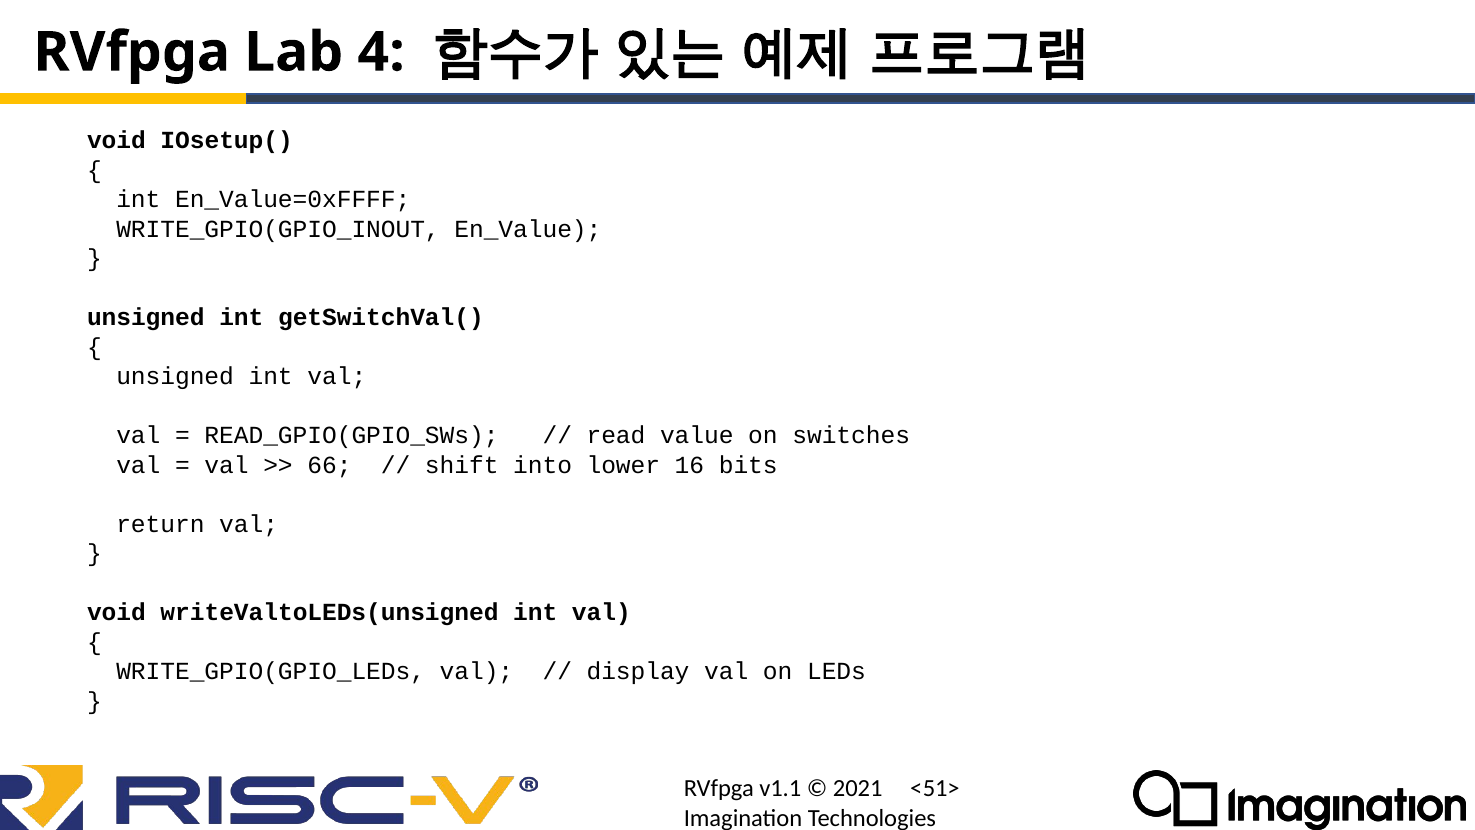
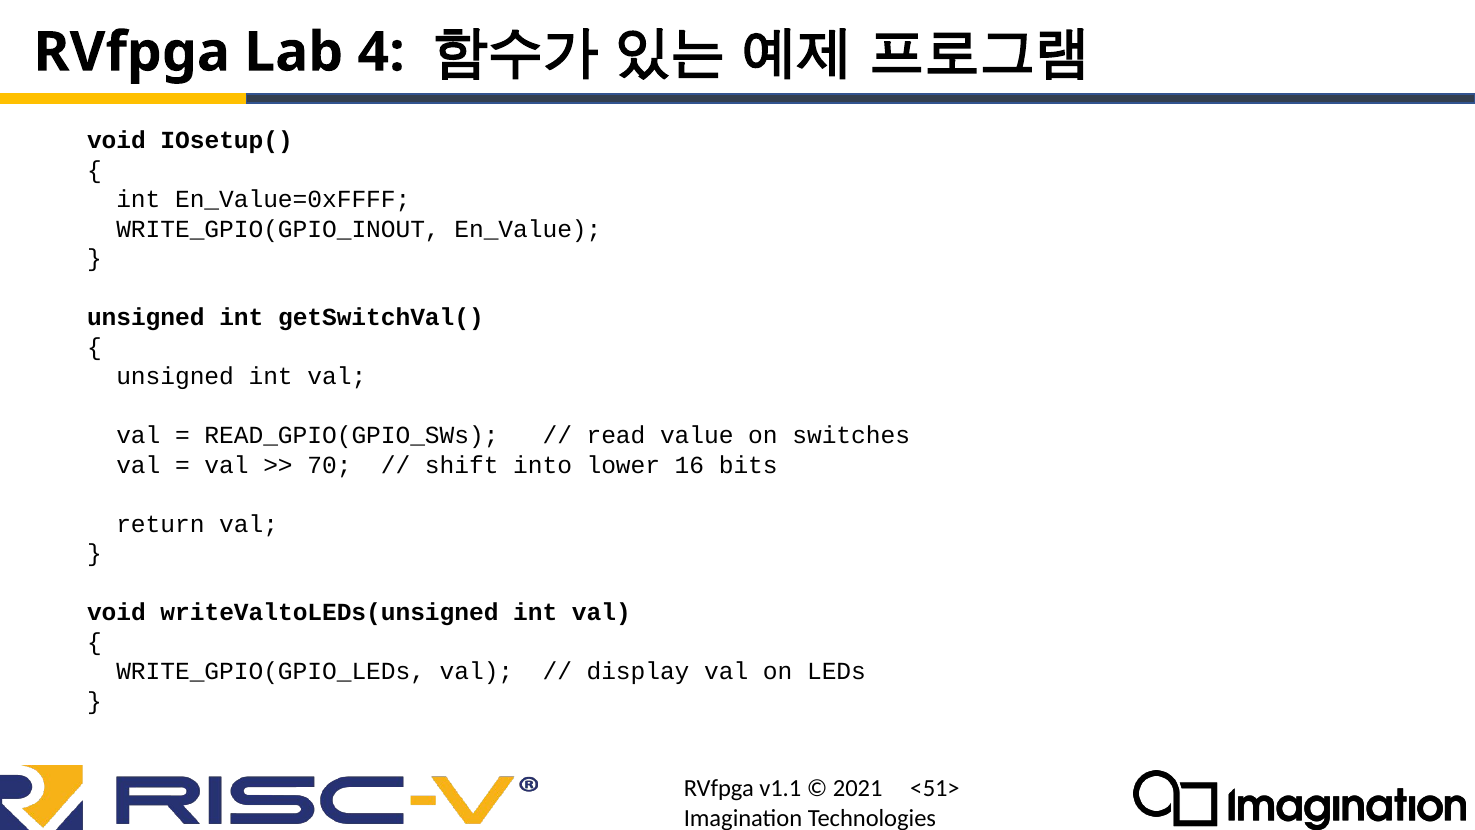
66: 66 -> 70
